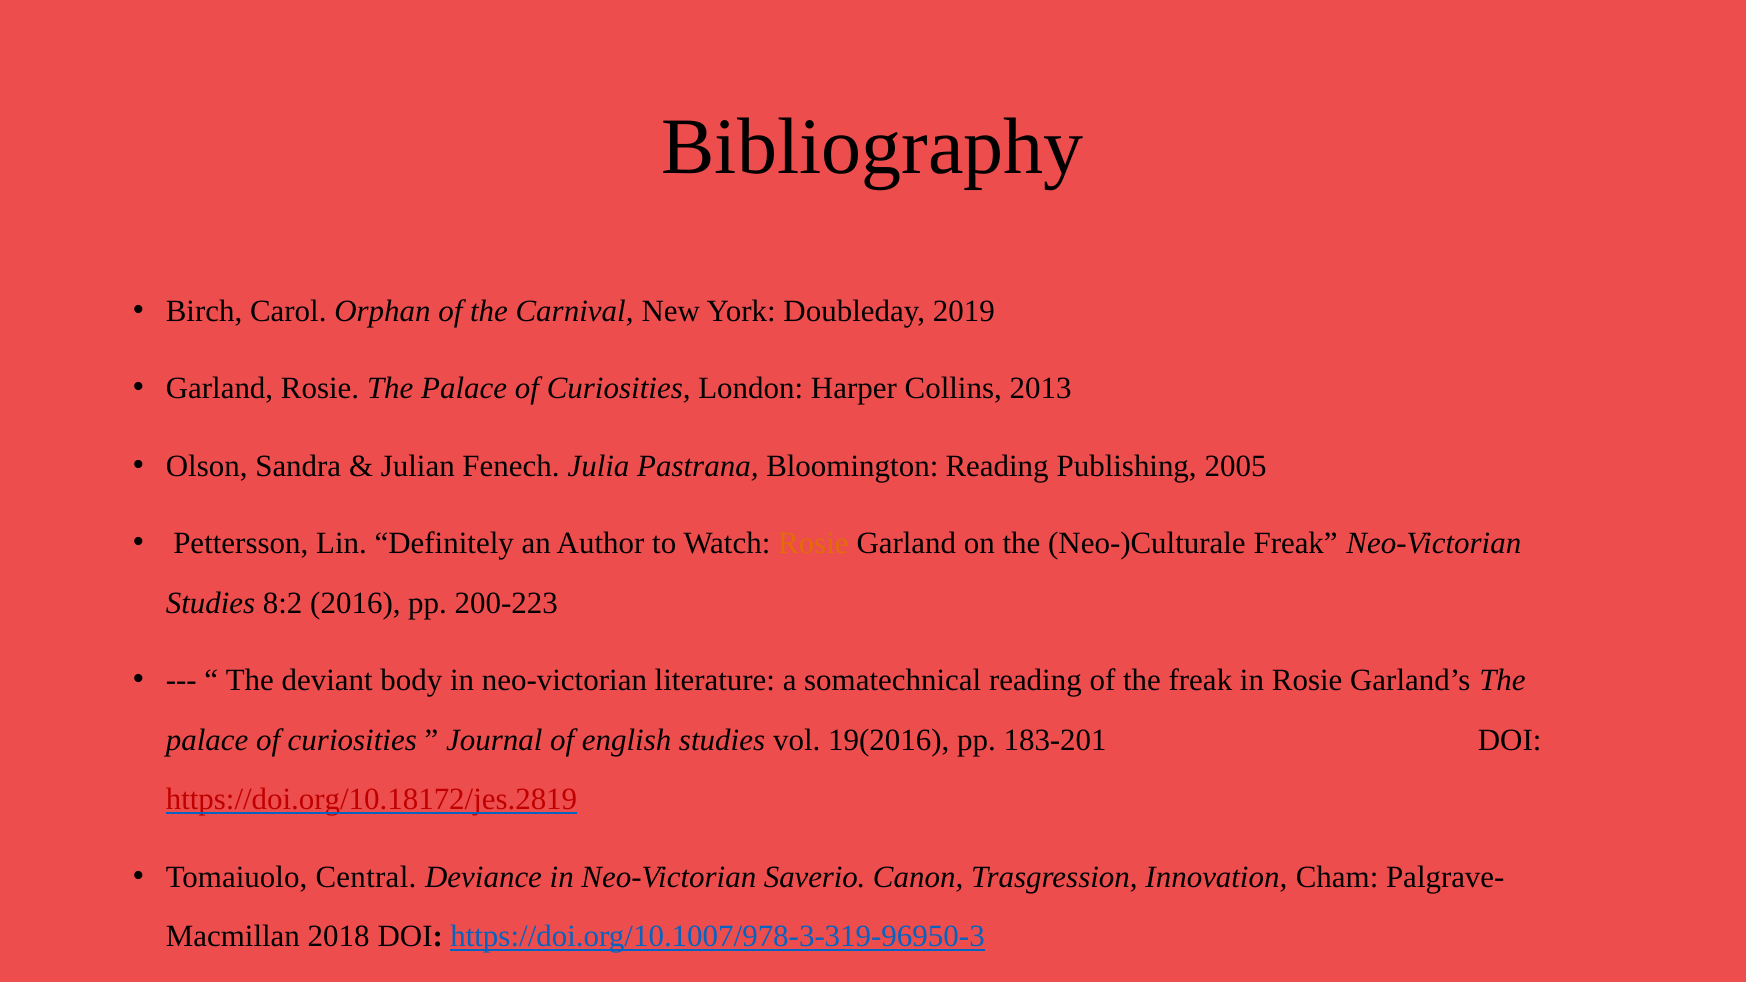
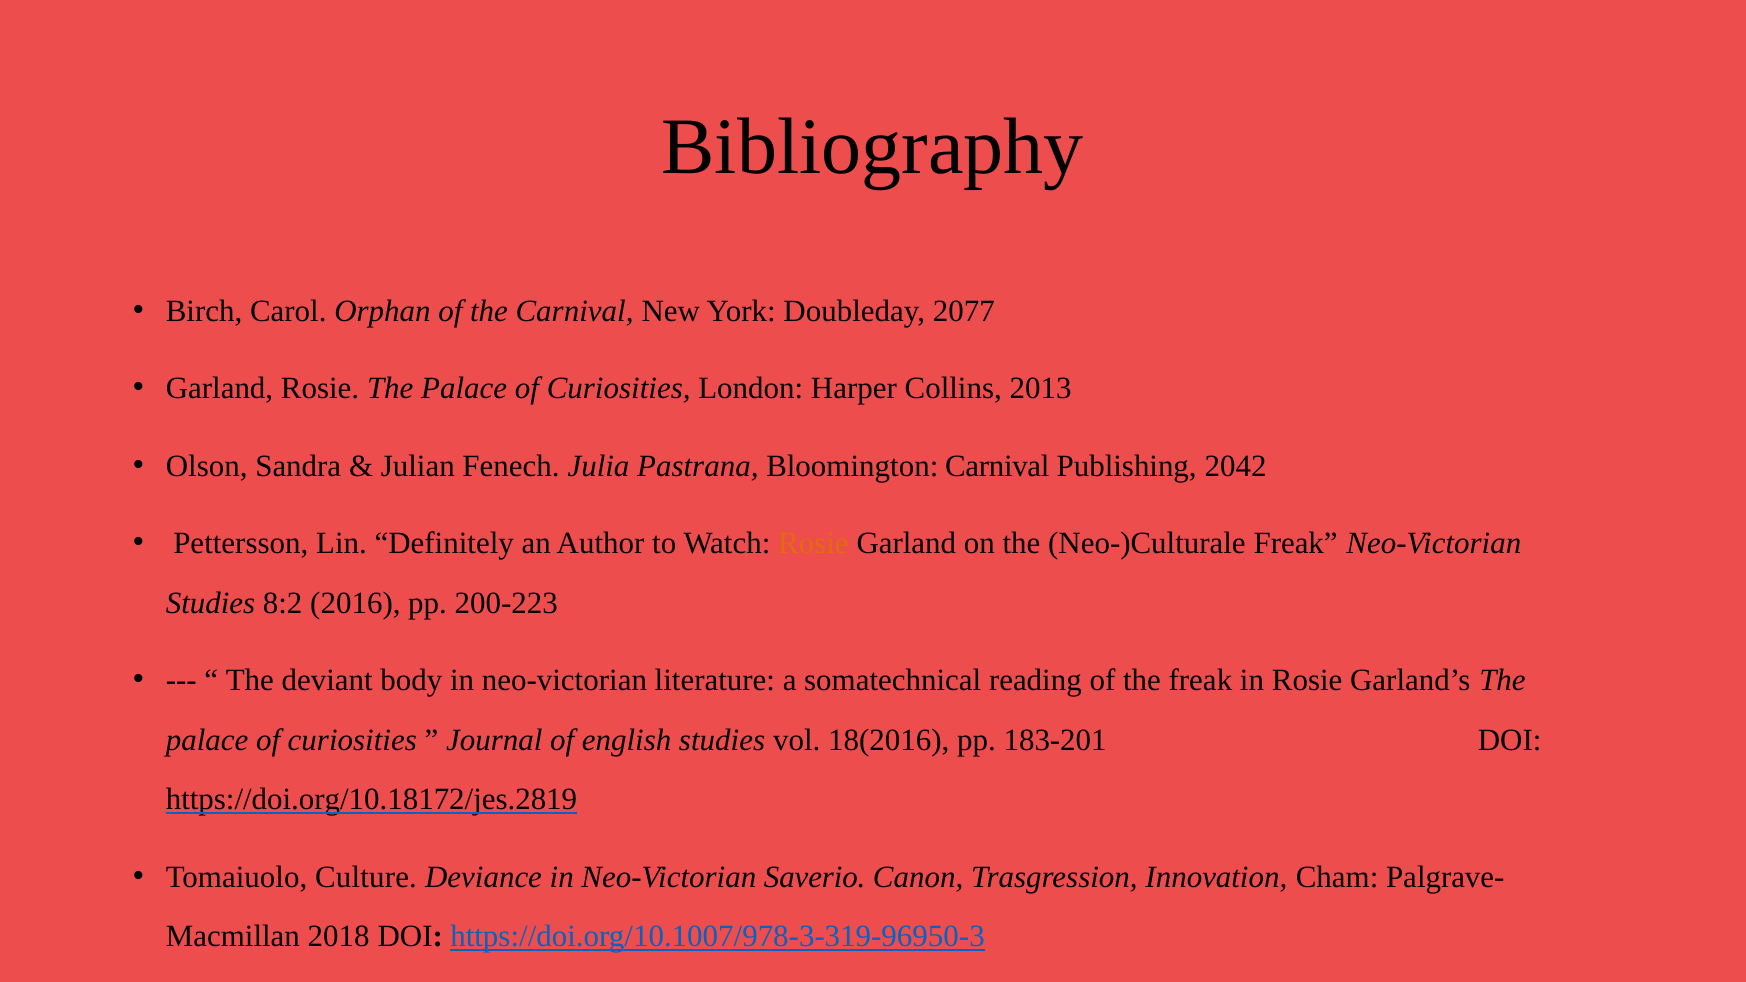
2019: 2019 -> 2077
Bloomington Reading: Reading -> Carnival
2005: 2005 -> 2042
19(2016: 19(2016 -> 18(2016
https://doi.org/10.18172/jes.2819 colour: red -> black
Central: Central -> Culture
